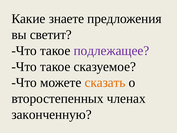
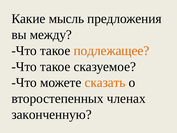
знаете: знаете -> мысль
светит: светит -> между
подлежащее colour: purple -> orange
